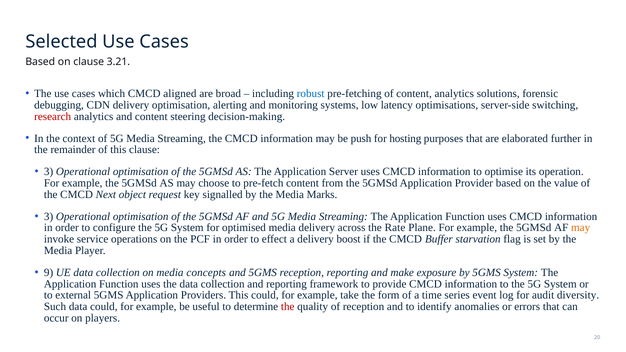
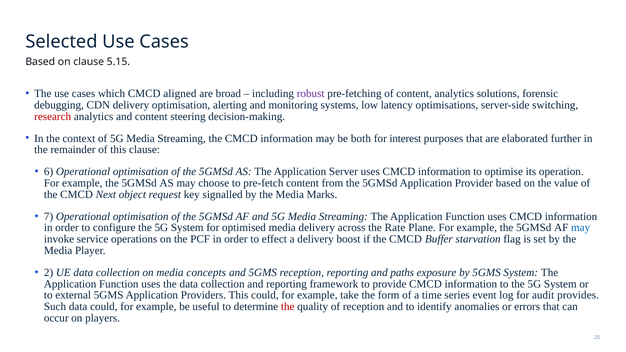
3.21: 3.21 -> 5.15
robust colour: blue -> purple
push: push -> both
hosting: hosting -> interest
3 at (49, 172): 3 -> 6
3 at (49, 217): 3 -> 7
may at (581, 228) colour: orange -> blue
9: 9 -> 2
make: make -> paths
diversity: diversity -> provides
